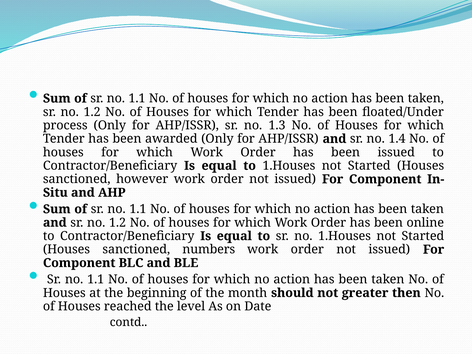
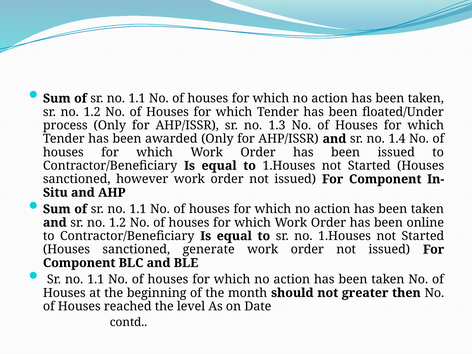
numbers: numbers -> generate
